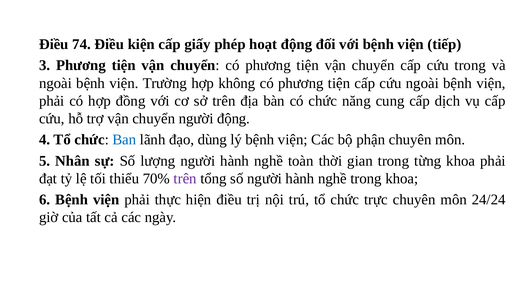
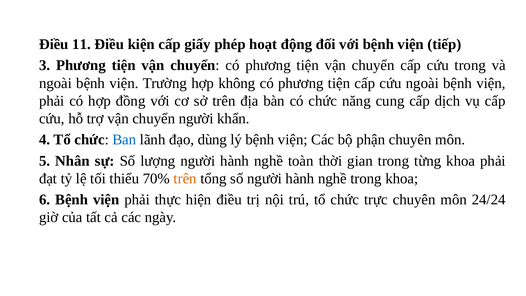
74: 74 -> 11
người động: động -> khẩn
trên at (185, 179) colour: purple -> orange
